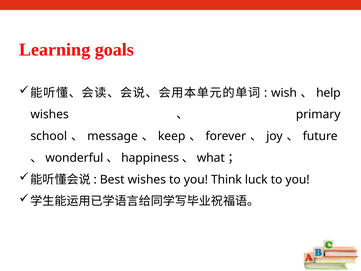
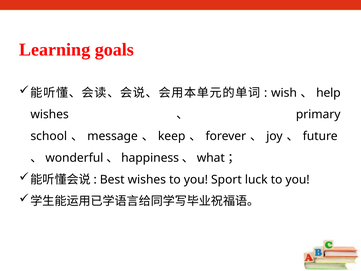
Think: Think -> Sport
